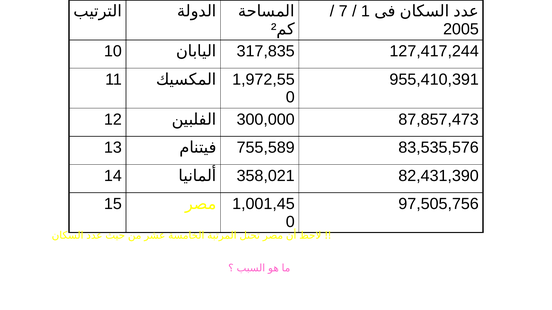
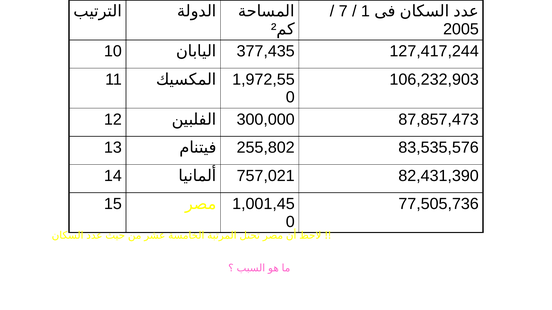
317,835: 317,835 -> 377,435
955,410,391: 955,410,391 -> 106,232,903
755,589: 755,589 -> 255,802
358,021: 358,021 -> 757,021
97,505,756: 97,505,756 -> 77,505,736
